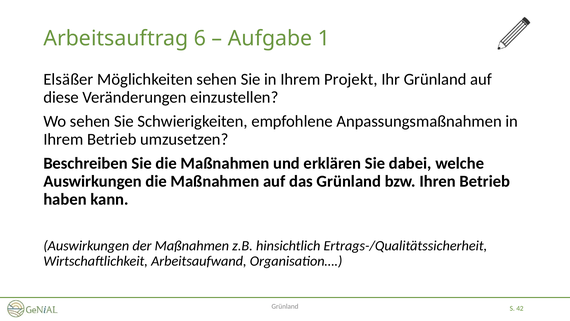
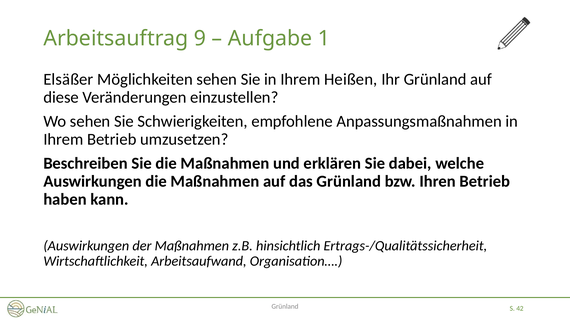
6: 6 -> 9
Projekt: Projekt -> Heißen
